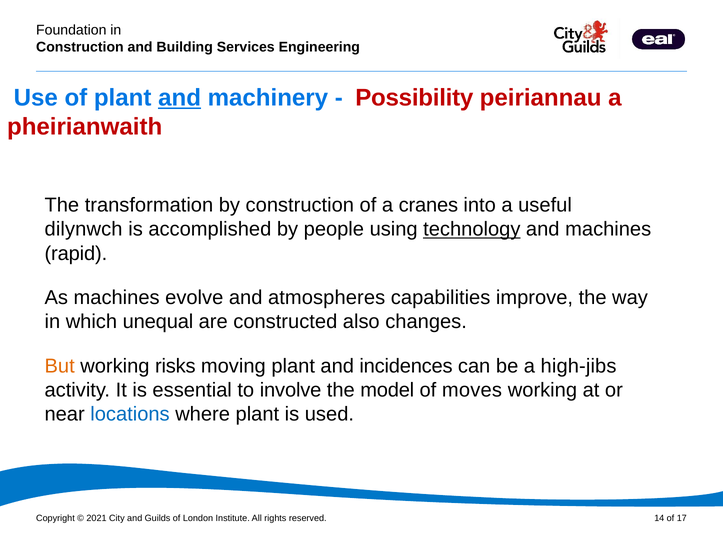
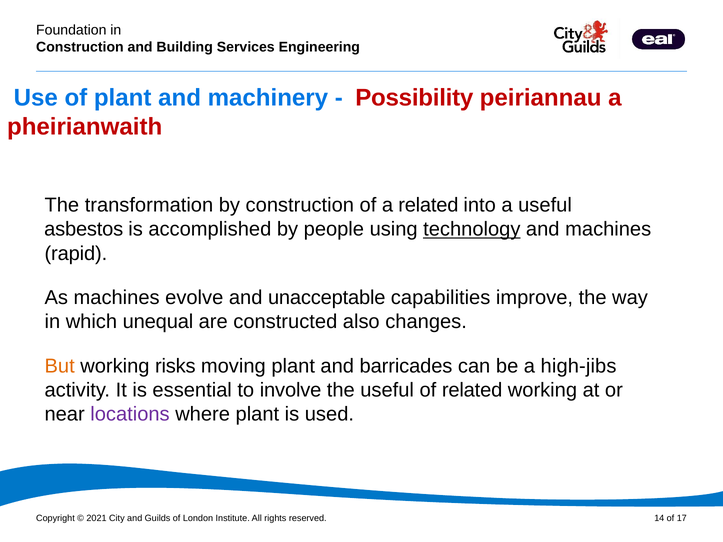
and at (180, 98) underline: present -> none
a cranes: cranes -> related
dilynwch: dilynwch -> asbestos
atmospheres: atmospheres -> unacceptable
incidences: incidences -> barricades
the model: model -> useful
of moves: moves -> related
locations colour: blue -> purple
